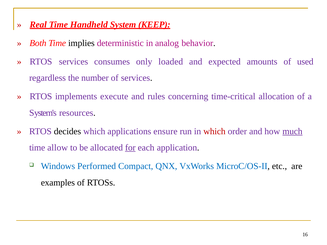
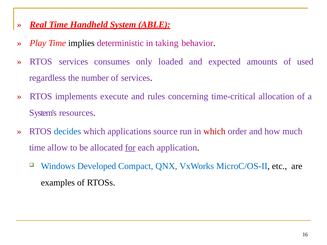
KEEP: KEEP -> ABLE
Both: Both -> Play
analog: analog -> taking
decides colour: black -> blue
ensure: ensure -> source
much underline: present -> none
Performed: Performed -> Developed
